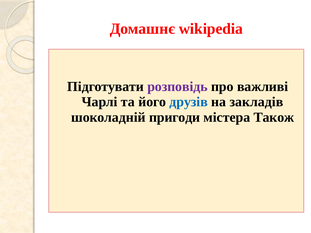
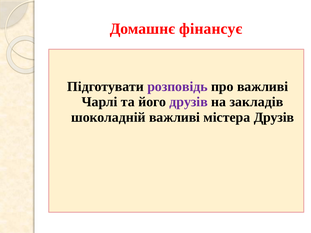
wikipedia: wikipedia -> фінансує
друзів at (189, 102) colour: blue -> purple
шоколадній пригоди: пригоди -> важливі
містера Також: Також -> Друзів
